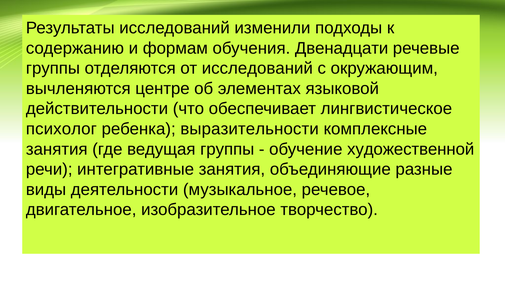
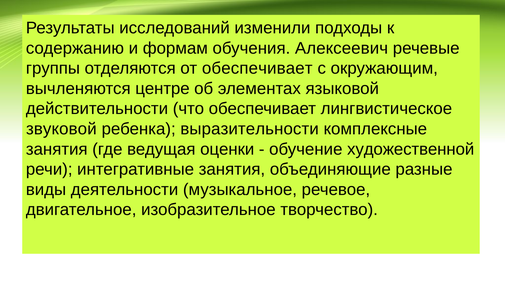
Двенадцати: Двенадцати -> Алексеевич
от исследований: исследований -> обеспечивает
психолог: психолог -> звуковой
ведущая группы: группы -> оценки
